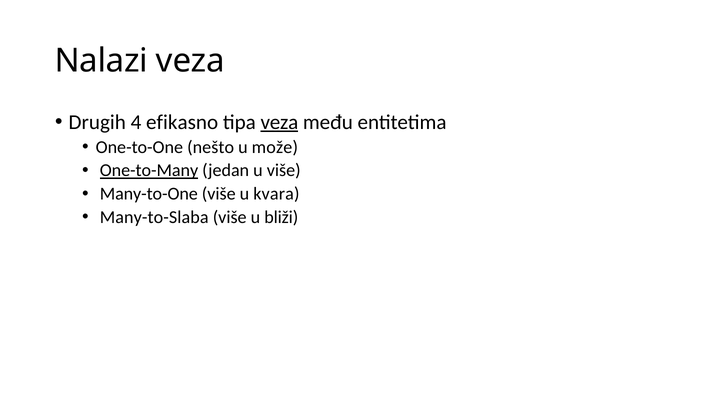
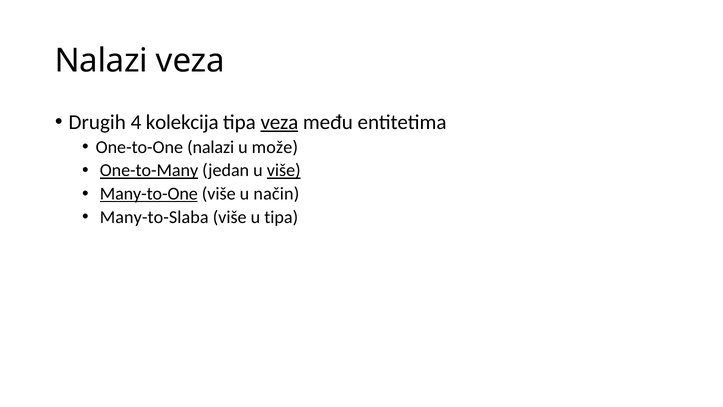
efikasno: efikasno -> kolekcija
One-to-One nešto: nešto -> nalazi
više at (284, 170) underline: none -> present
Many-to-One underline: none -> present
kvara: kvara -> način
u bliži: bliži -> tipa
